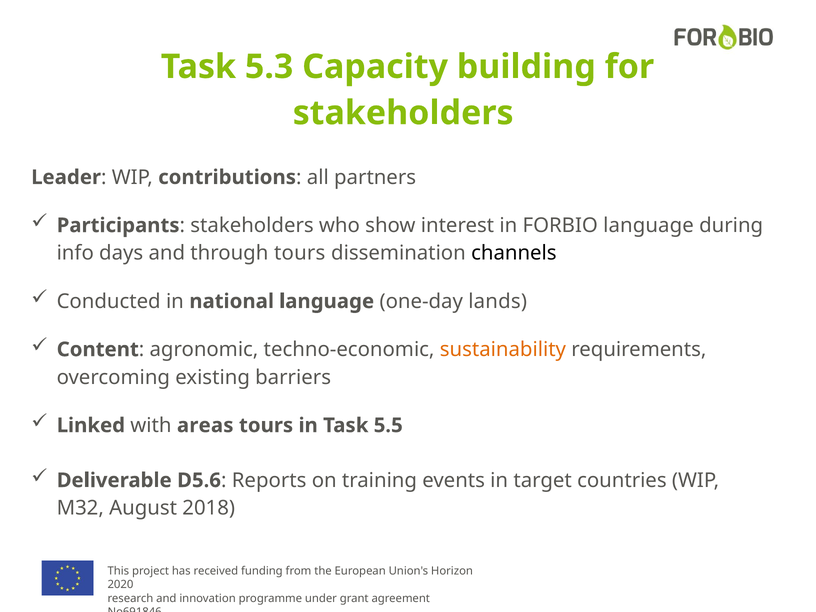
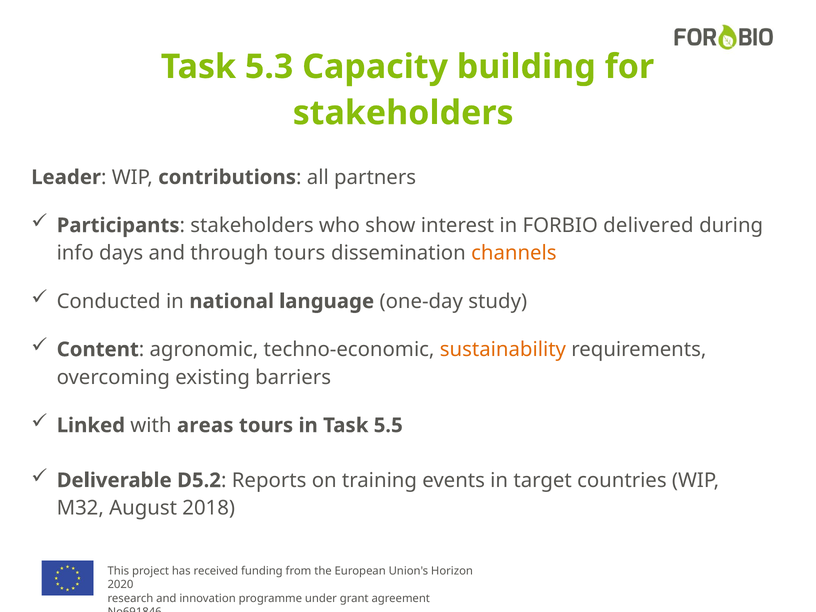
FORBIO language: language -> delivered
channels colour: black -> orange
lands: lands -> study
D5.6: D5.6 -> D5.2
